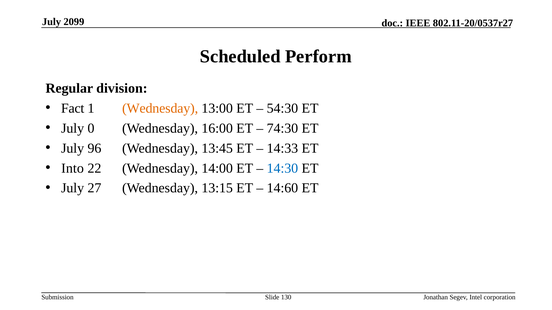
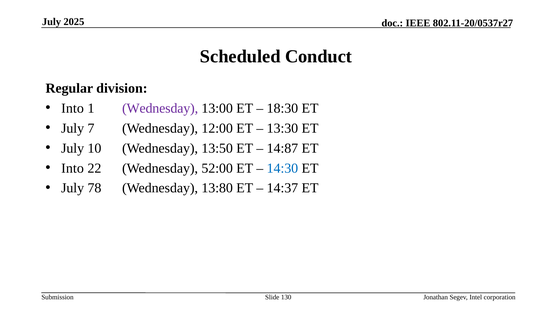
2099: 2099 -> 2025
Perform: Perform -> Conduct
Fact at (73, 108): Fact -> Into
Wednesday at (160, 108) colour: orange -> purple
54:30: 54:30 -> 18:30
0: 0 -> 7
16:00: 16:00 -> 12:00
74:30: 74:30 -> 13:30
96: 96 -> 10
13:45: 13:45 -> 13:50
14:33: 14:33 -> 14:87
14:00: 14:00 -> 52:00
27: 27 -> 78
13:15: 13:15 -> 13:80
14:60: 14:60 -> 14:37
